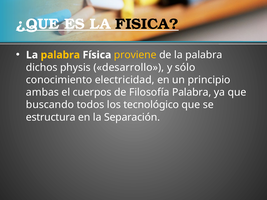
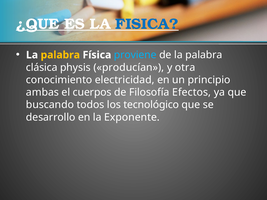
FISICA colour: black -> blue
proviene colour: yellow -> light blue
dichos: dichos -> clásica
desarrollo: desarrollo -> producían
sólo: sólo -> otra
Filosofía Palabra: Palabra -> Efectos
estructura: estructura -> desarrollo
Separación: Separación -> Exponente
